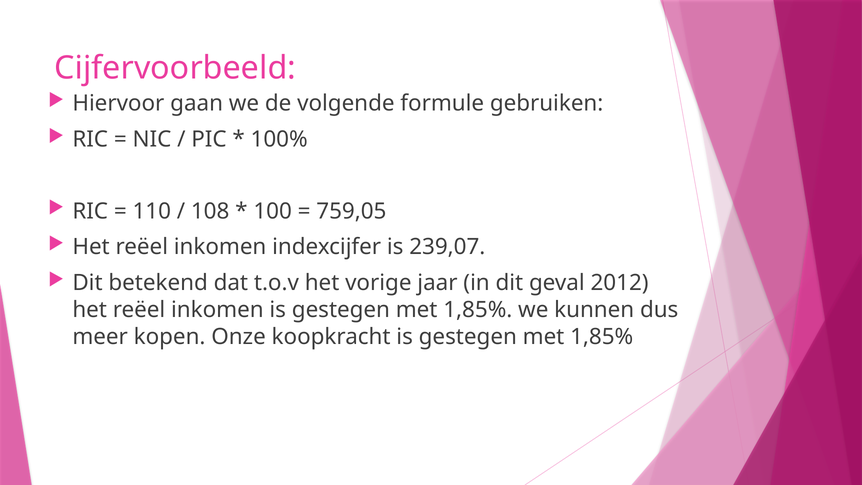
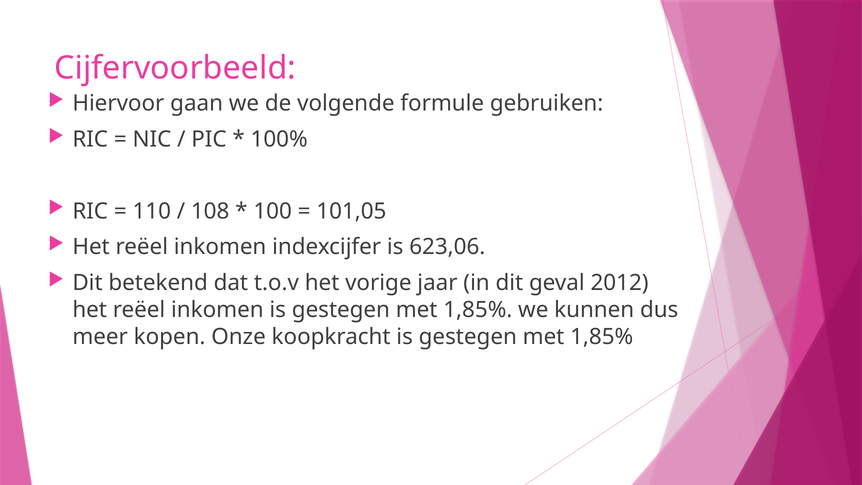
759,05: 759,05 -> 101,05
239,07: 239,07 -> 623,06
